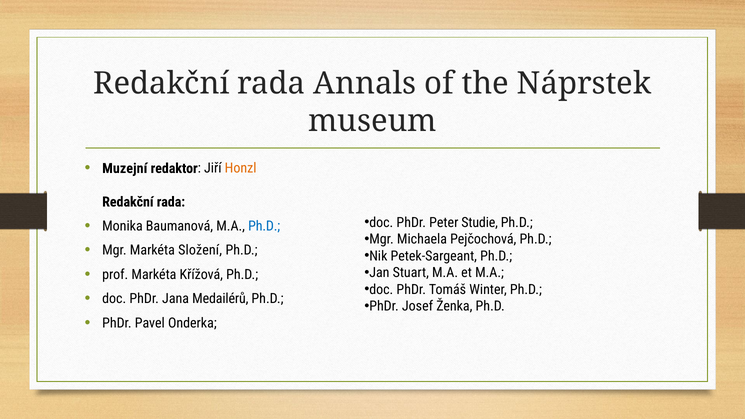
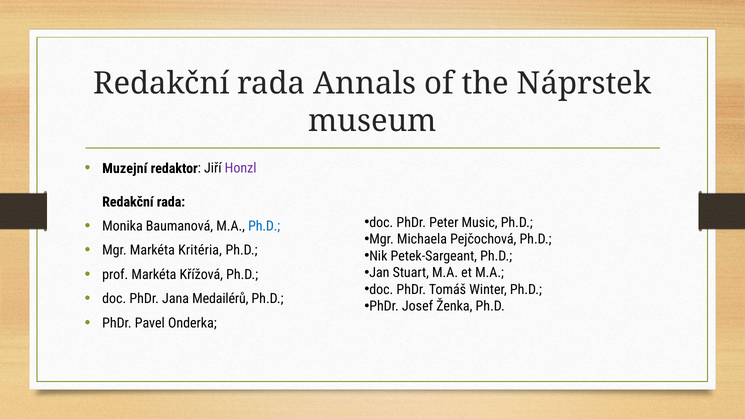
Honzl colour: orange -> purple
Studie: Studie -> Music
Složení: Složení -> Kritéria
